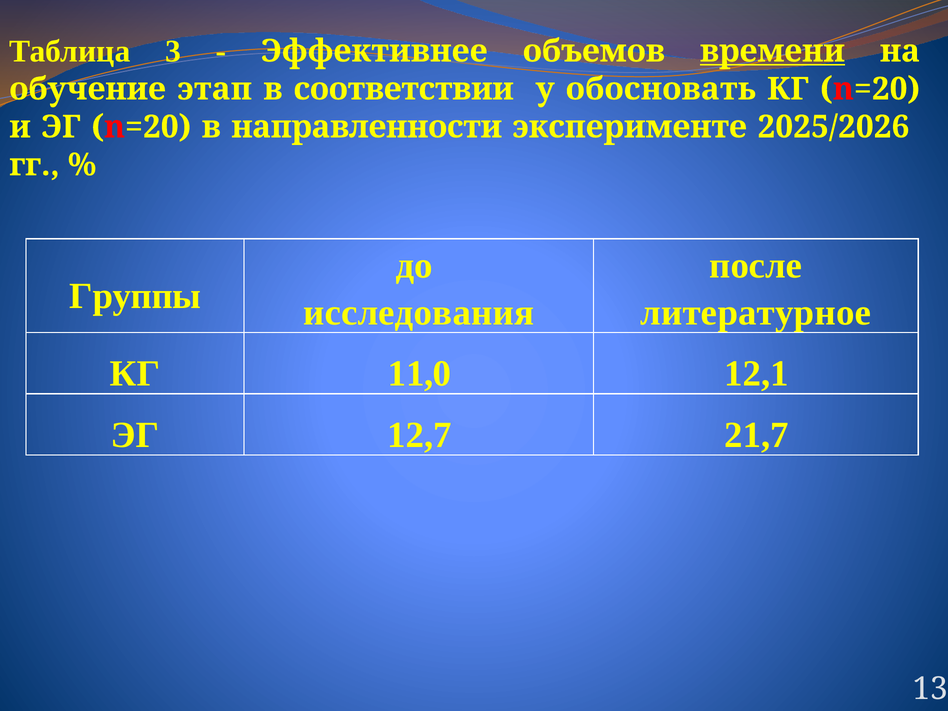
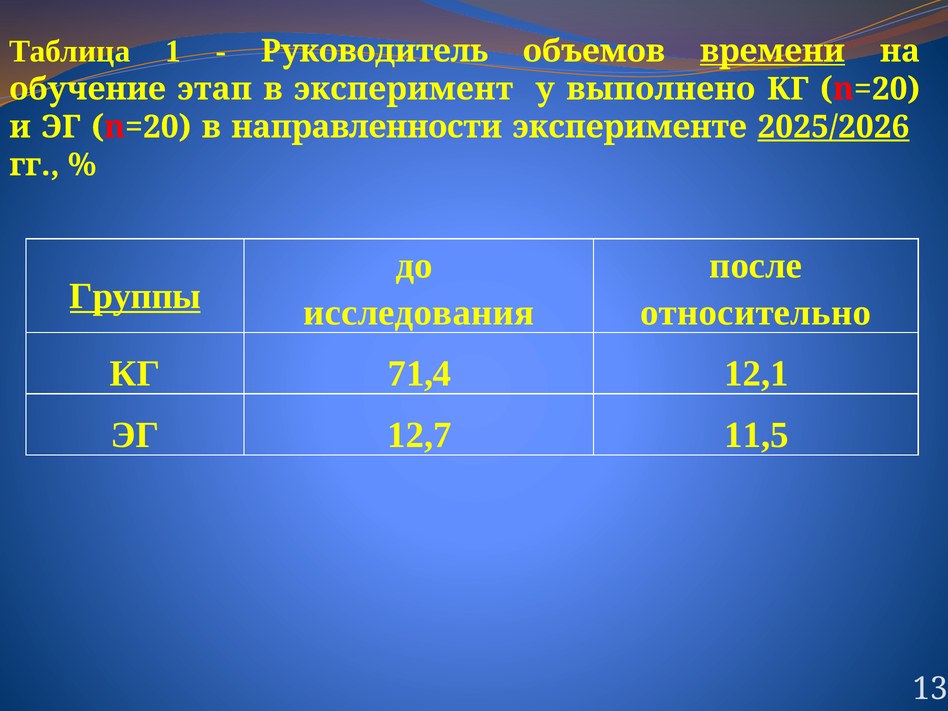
3: 3 -> 1
Эффективнее: Эффективнее -> Руководитель
соответствии: соответствии -> эксперимент
обосновать: обосновать -> выполнено
2025/2026 underline: none -> present
Группы underline: none -> present
литературное: литературное -> относительно
11,0: 11,0 -> 71,4
21,7: 21,7 -> 11,5
